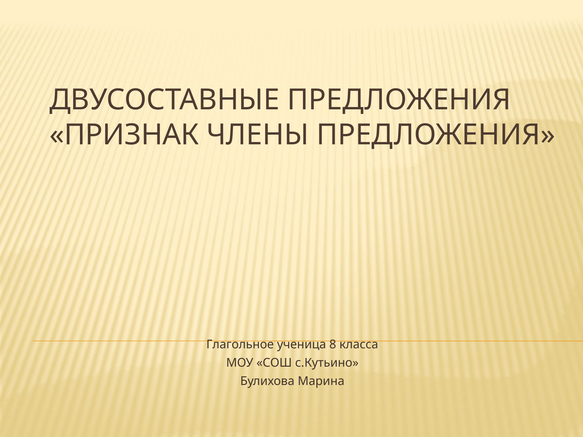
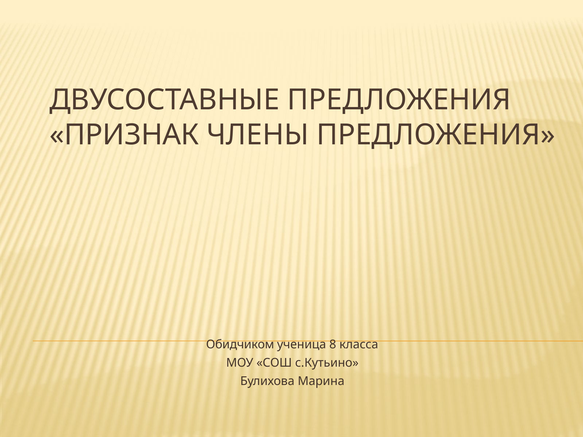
Глагольное: Глагольное -> Обидчиком
